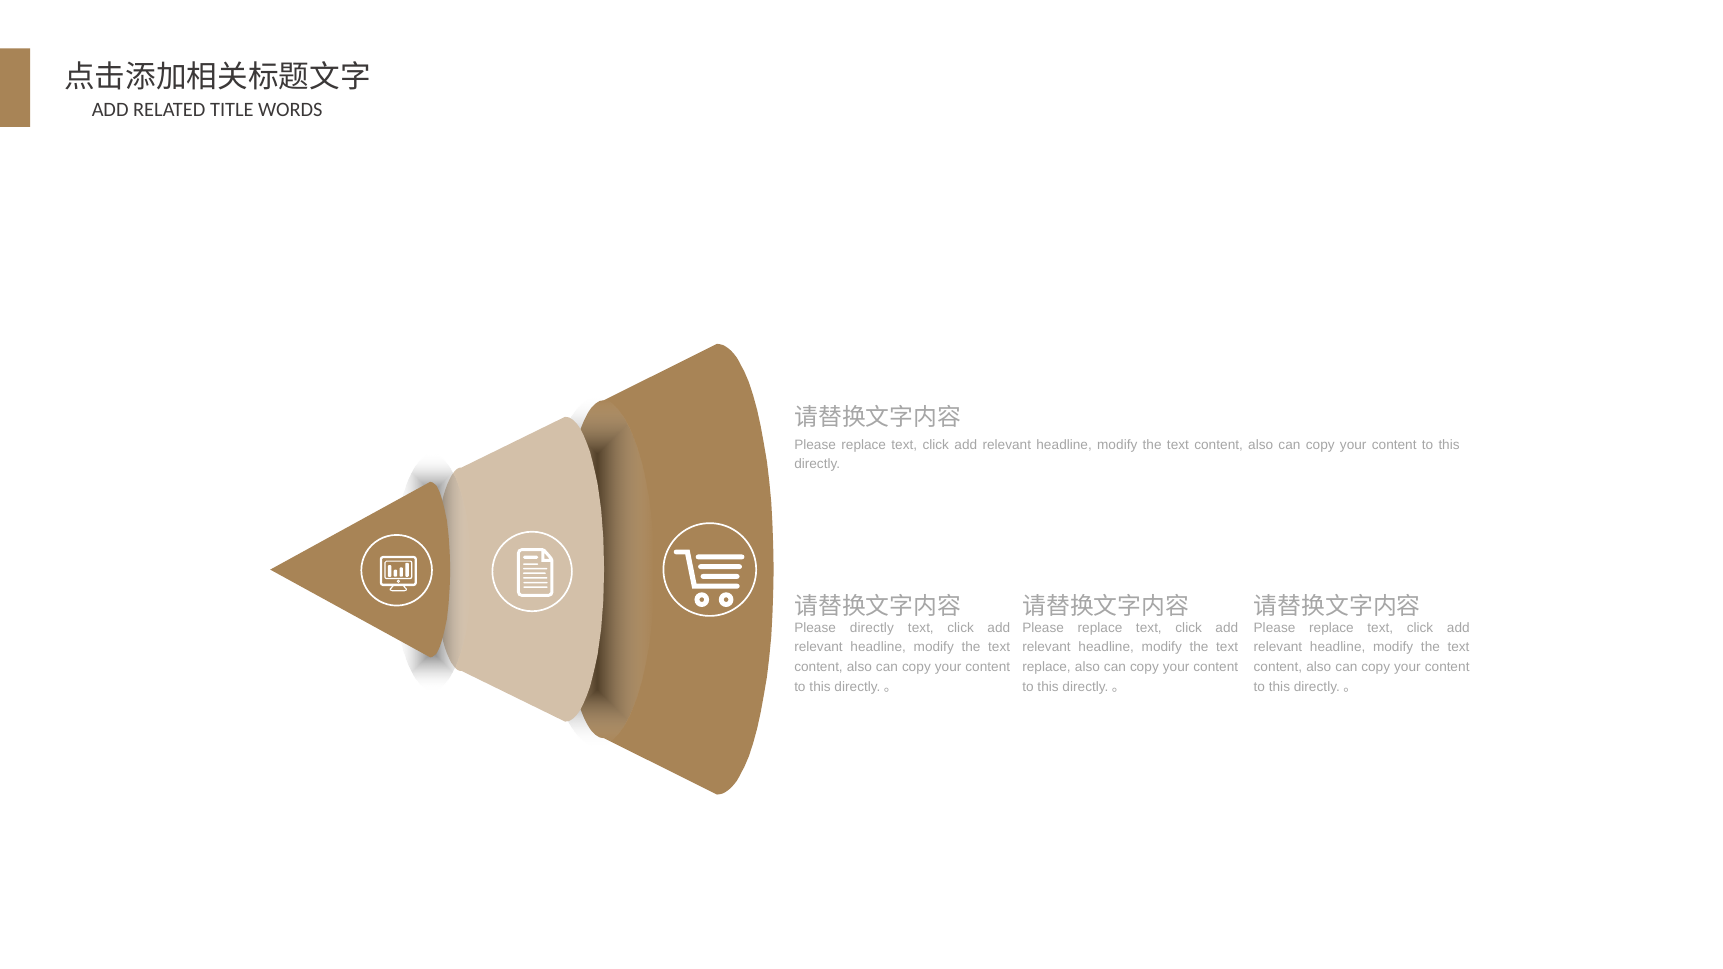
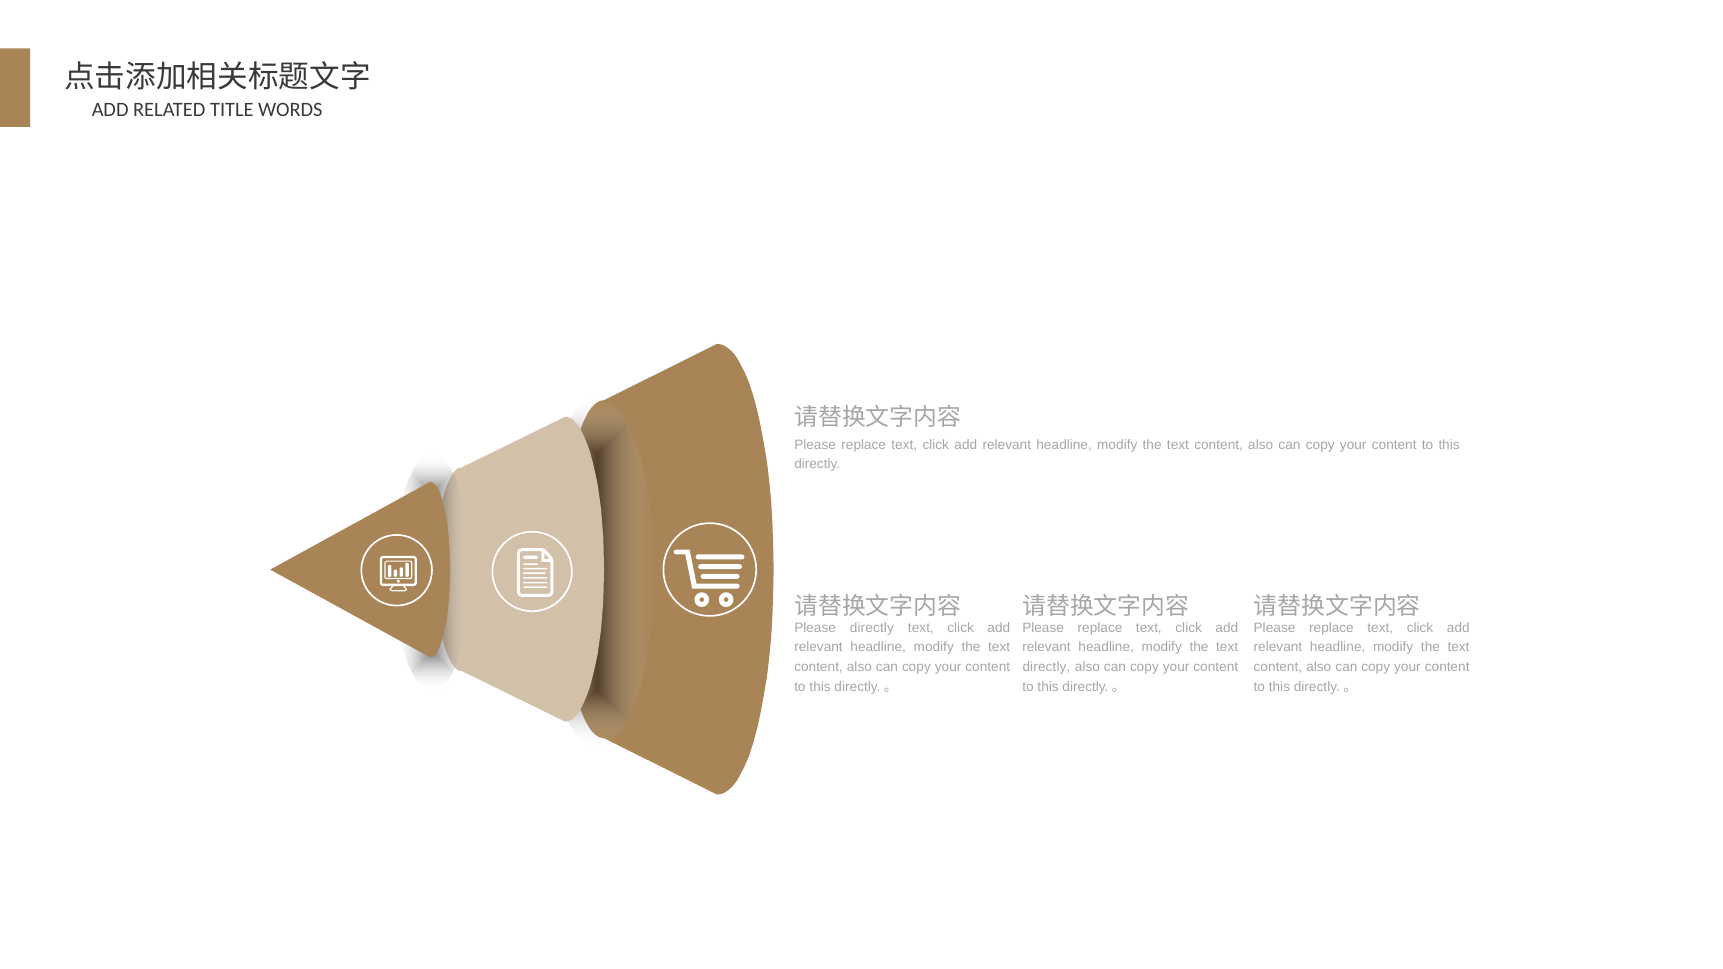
replace at (1047, 667): replace -> directly
